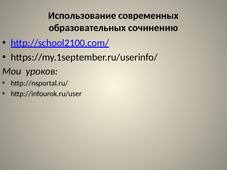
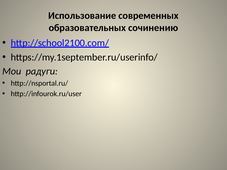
уроков: уроков -> радуги
